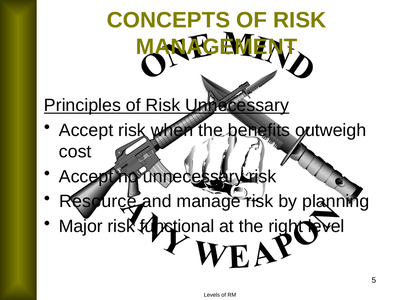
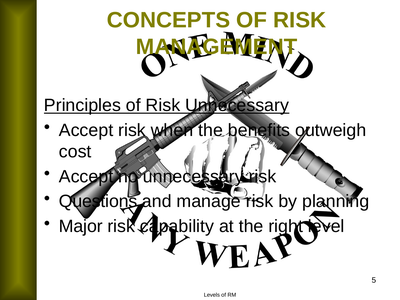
Resource: Resource -> Questions
functional: functional -> capability
